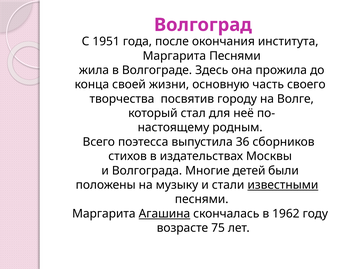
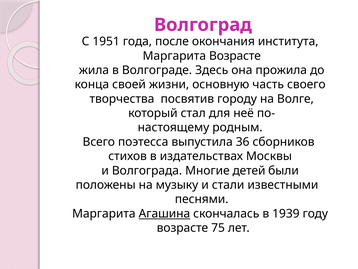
Маргарита Песнями: Песнями -> Возрасте
известными underline: present -> none
1962: 1962 -> 1939
